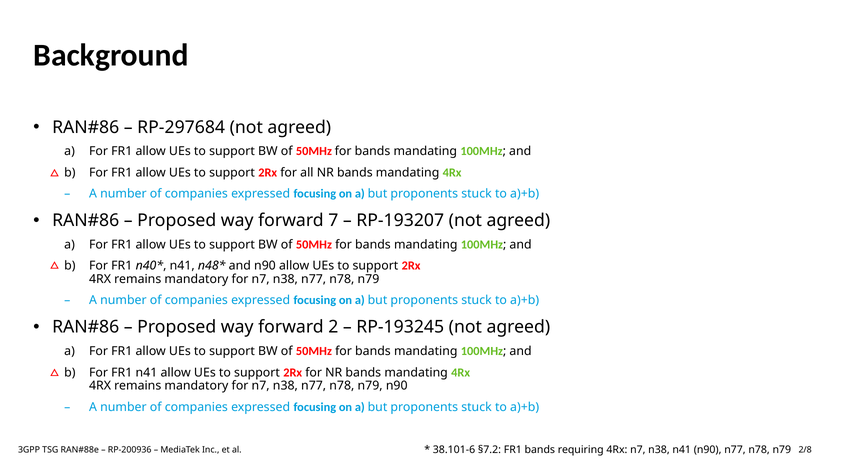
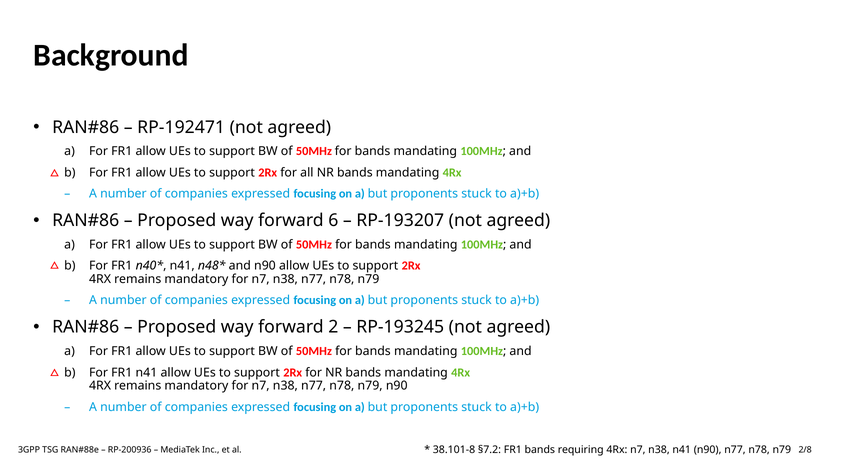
RP-297684: RP-297684 -> RP-192471
7: 7 -> 6
38.101-6: 38.101-6 -> 38.101-8
